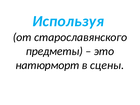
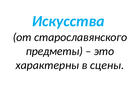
Используя: Используя -> Искусства
натюрморт: натюрморт -> характерны
